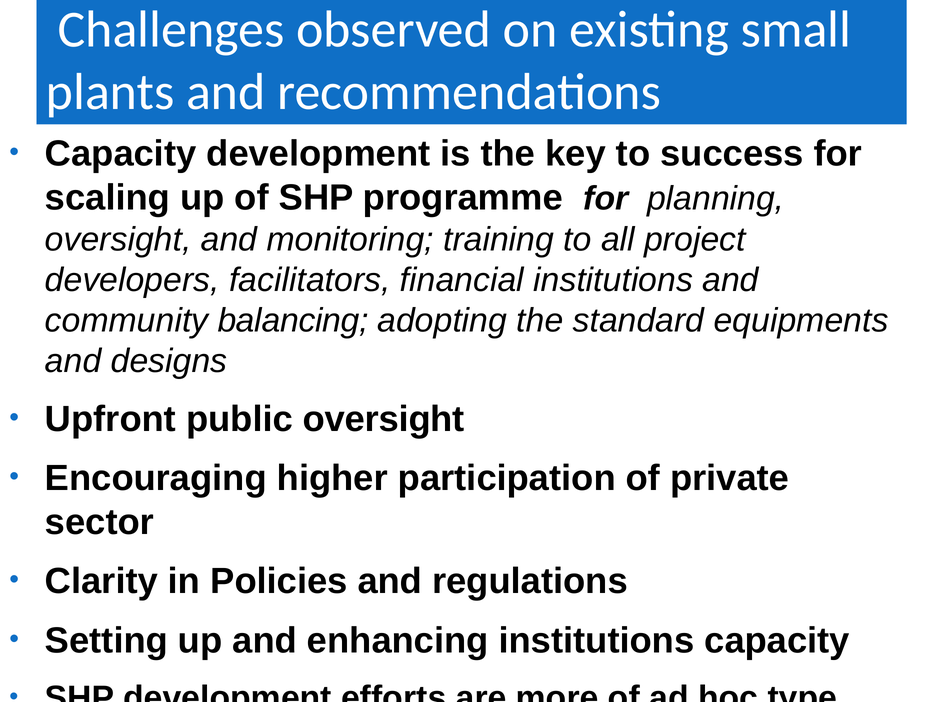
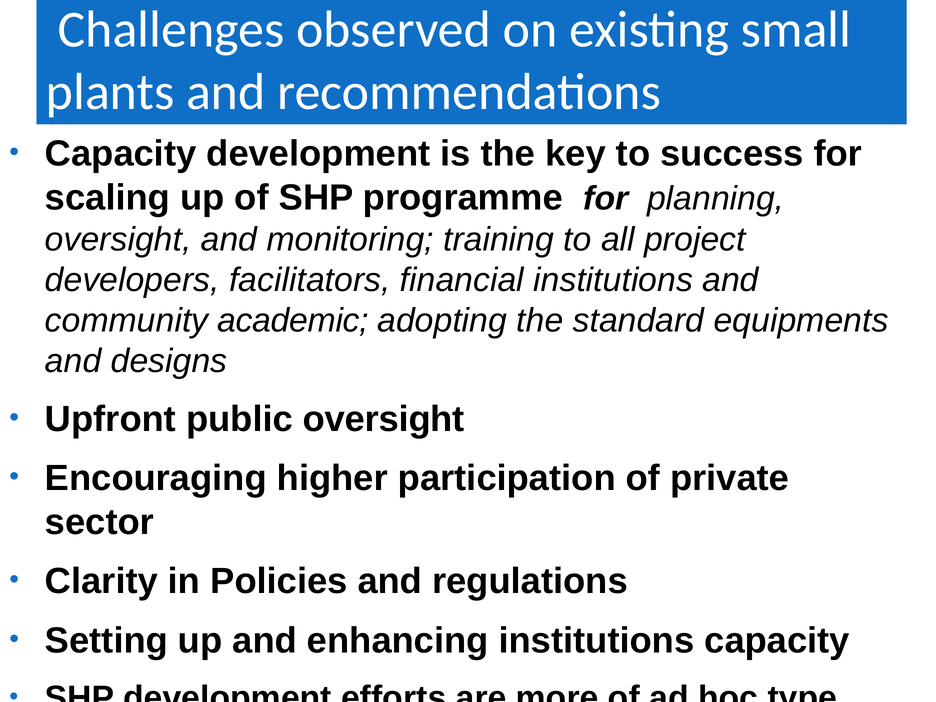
balancing: balancing -> academic
